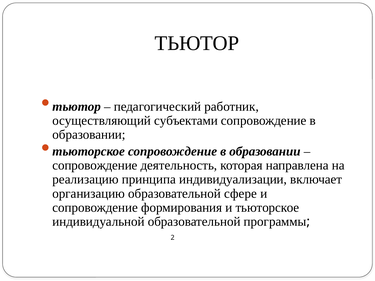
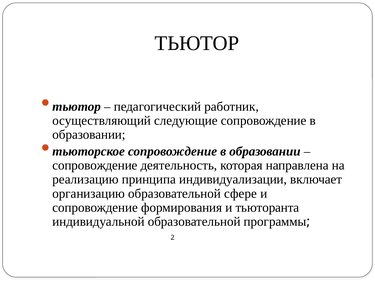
субъектами: субъектами -> следующие
и тьюторское: тьюторское -> тьюторанта
